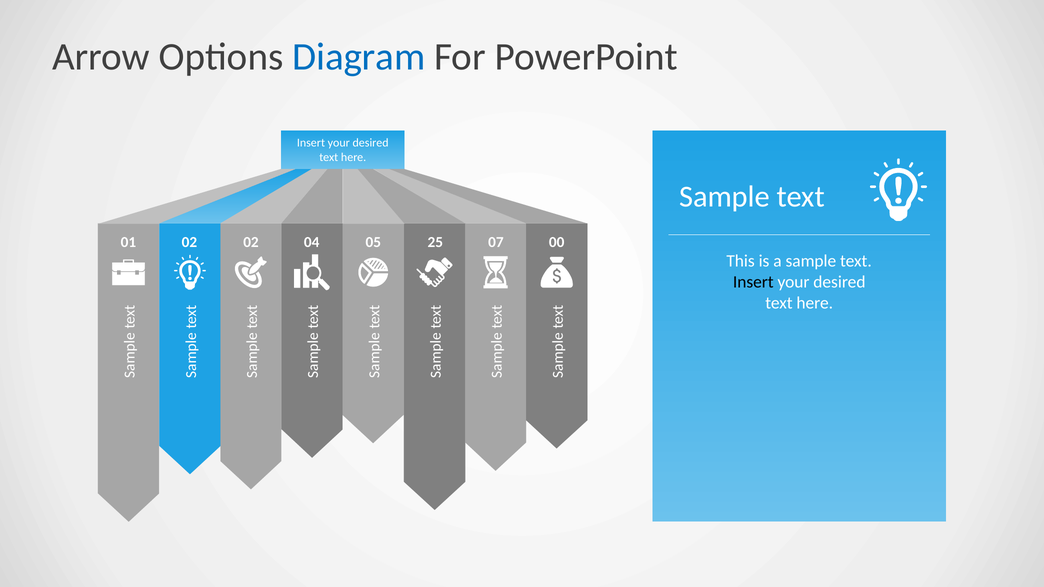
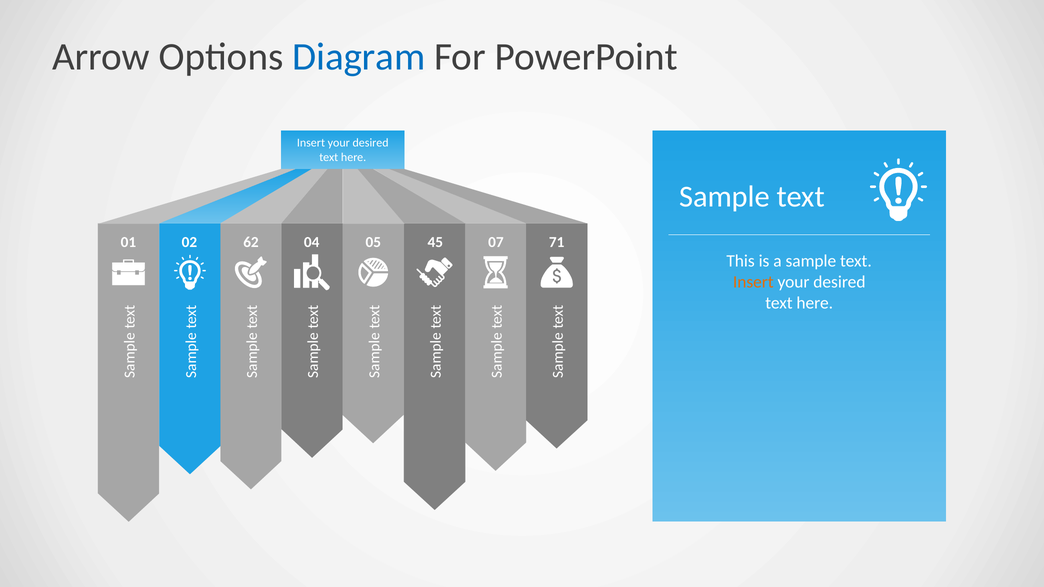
02 02: 02 -> 62
25: 25 -> 45
00: 00 -> 71
Insert at (753, 282) colour: black -> orange
